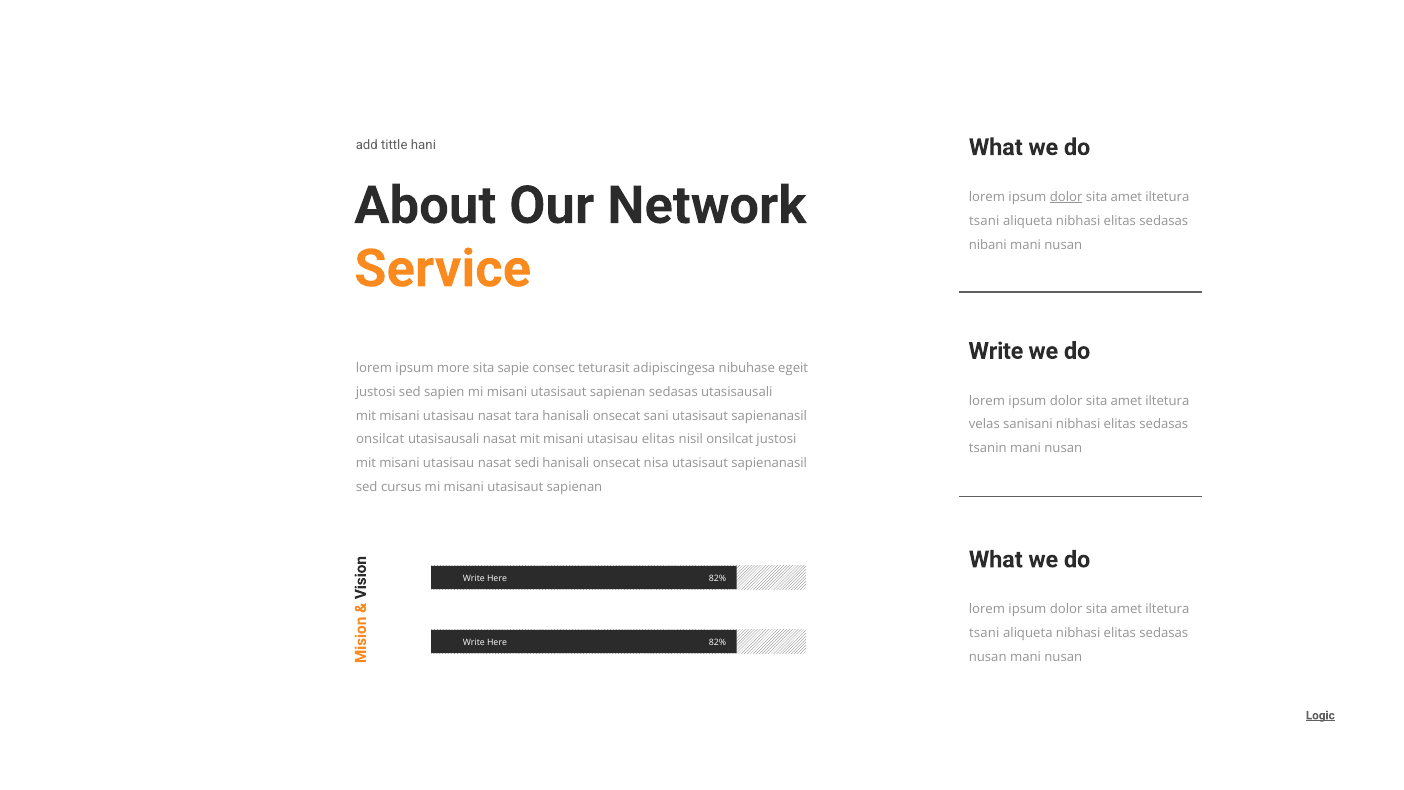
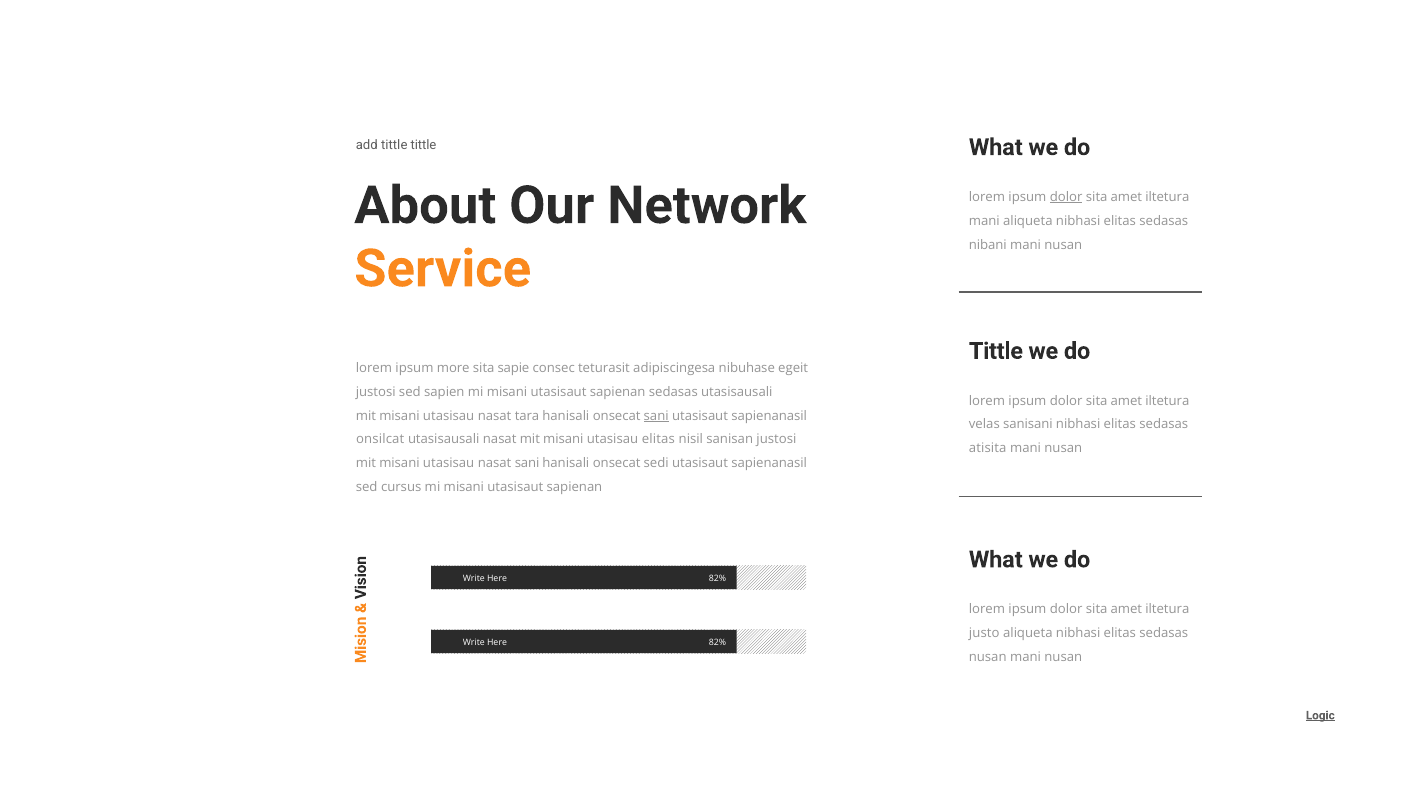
tittle hani: hani -> tittle
tsani at (984, 221): tsani -> mani
Write at (996, 351): Write -> Tittle
sani at (656, 416) underline: none -> present
nisil onsilcat: onsilcat -> sanisan
tsanin: tsanin -> atisita
nasat sedi: sedi -> sani
nisa: nisa -> sedi
tsani at (984, 633): tsani -> justo
